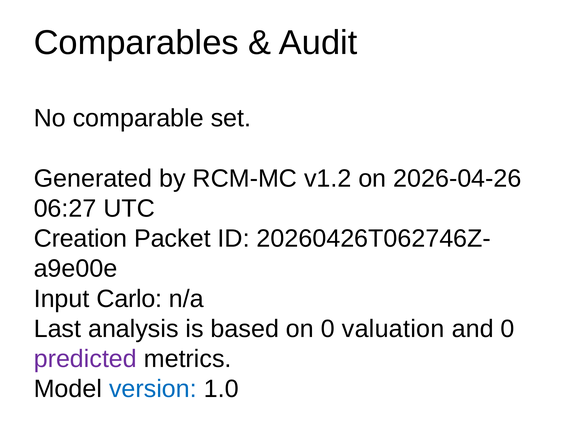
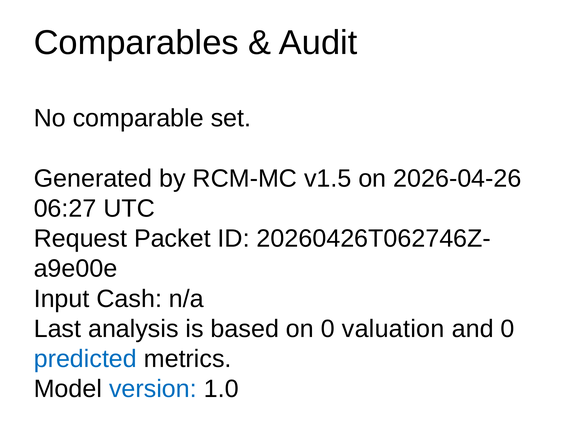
v1.2: v1.2 -> v1.5
Creation: Creation -> Request
Carlo: Carlo -> Cash
predicted colour: purple -> blue
